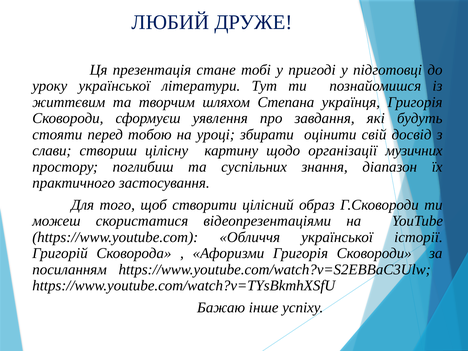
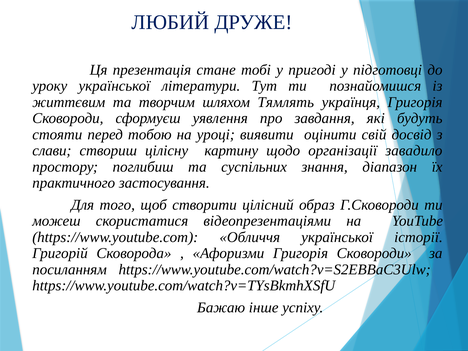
Степана: Степана -> Тямлять
збирати: збирати -> виявити
музичних: музичних -> завадило
